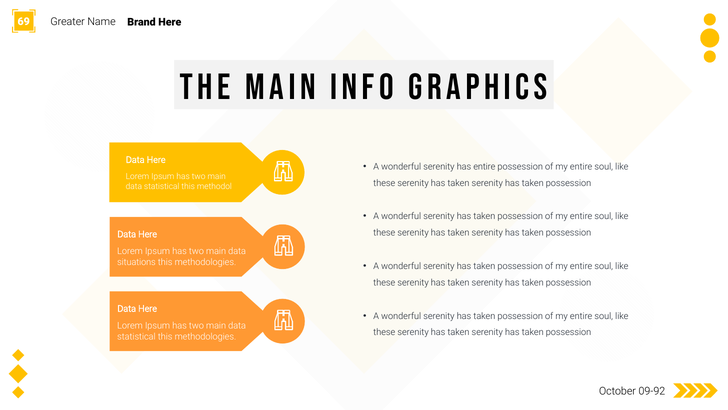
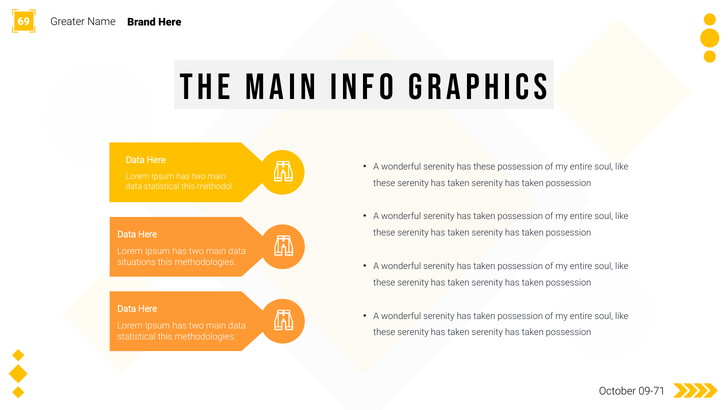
has entire: entire -> these
09-92: 09-92 -> 09-71
